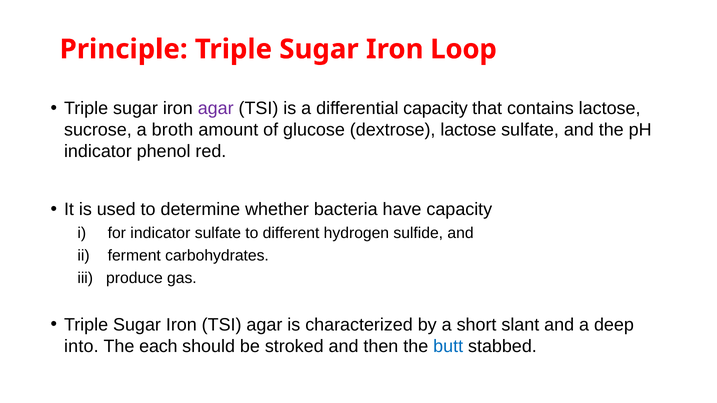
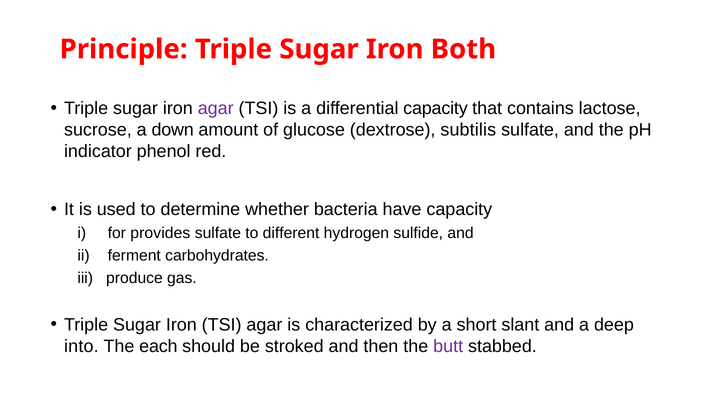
Loop: Loop -> Both
broth: broth -> down
dextrose lactose: lactose -> subtilis
for indicator: indicator -> provides
butt colour: blue -> purple
